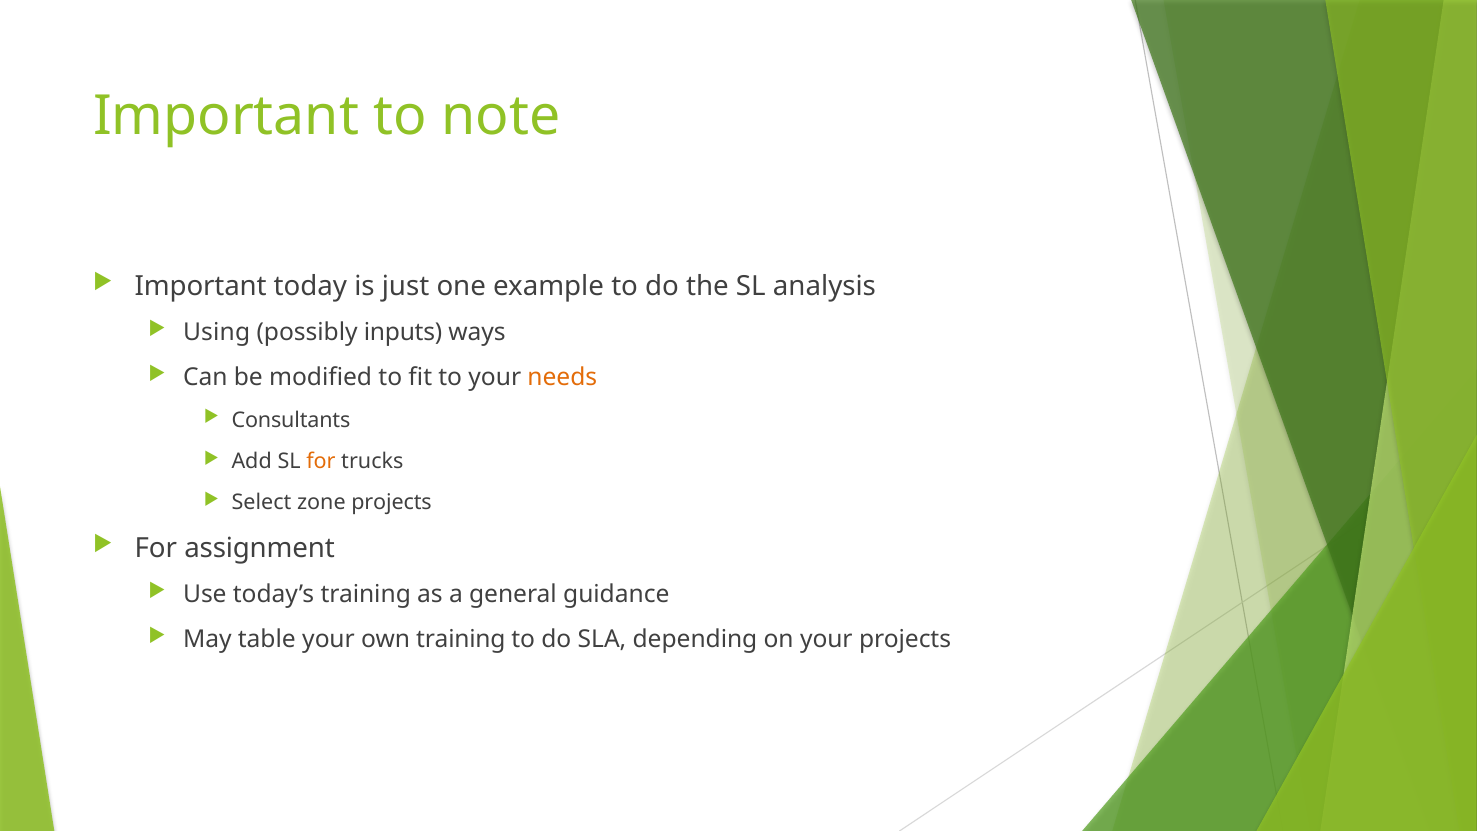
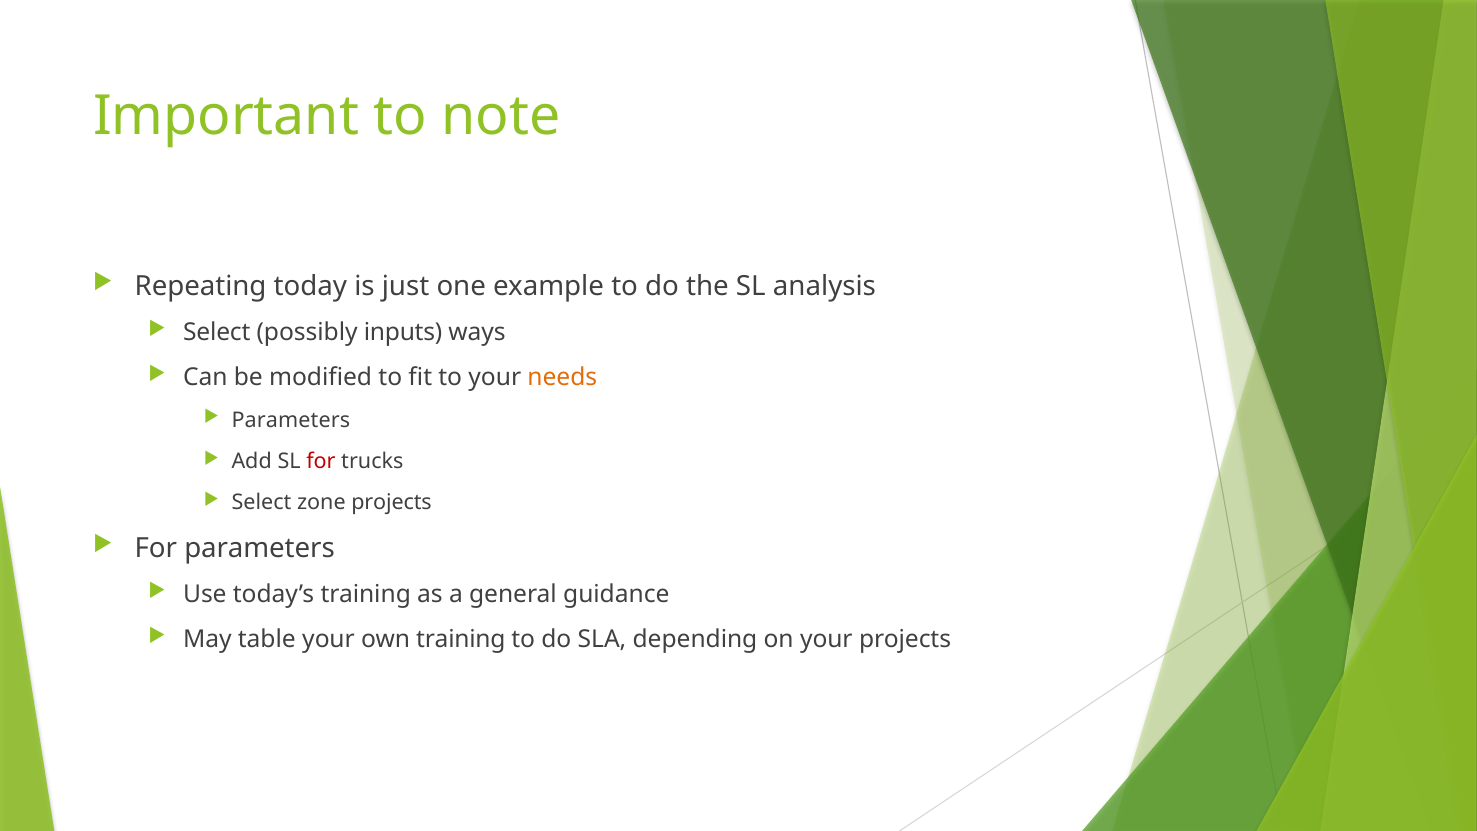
Important at (201, 286): Important -> Repeating
Using at (217, 332): Using -> Select
Consultants at (291, 420): Consultants -> Parameters
for at (321, 461) colour: orange -> red
For assignment: assignment -> parameters
